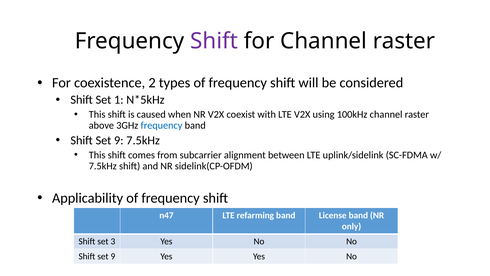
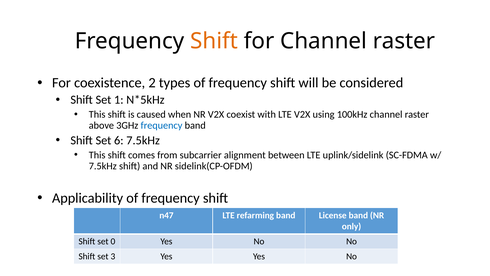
Shift at (214, 41) colour: purple -> orange
9 at (119, 140): 9 -> 6
3: 3 -> 0
9 at (113, 256): 9 -> 3
